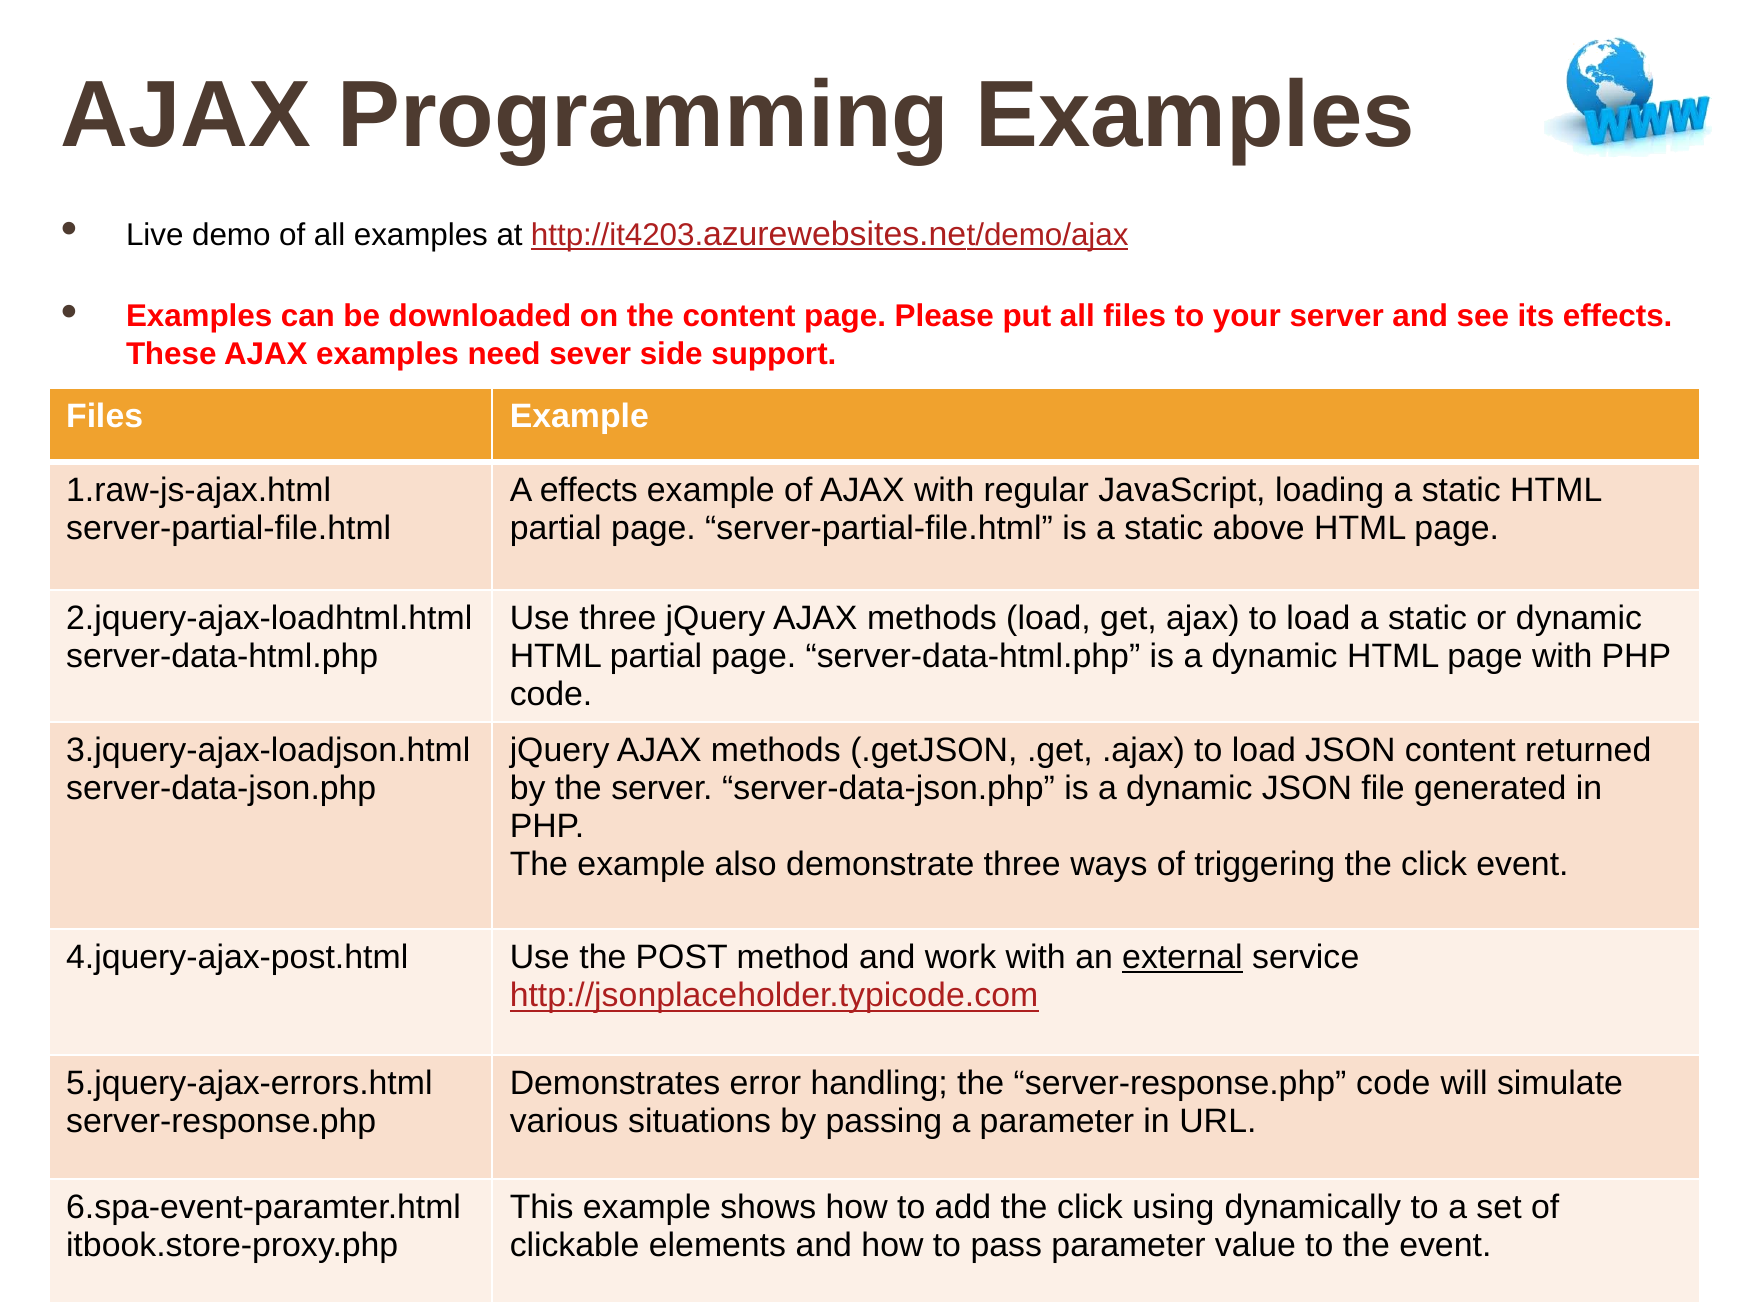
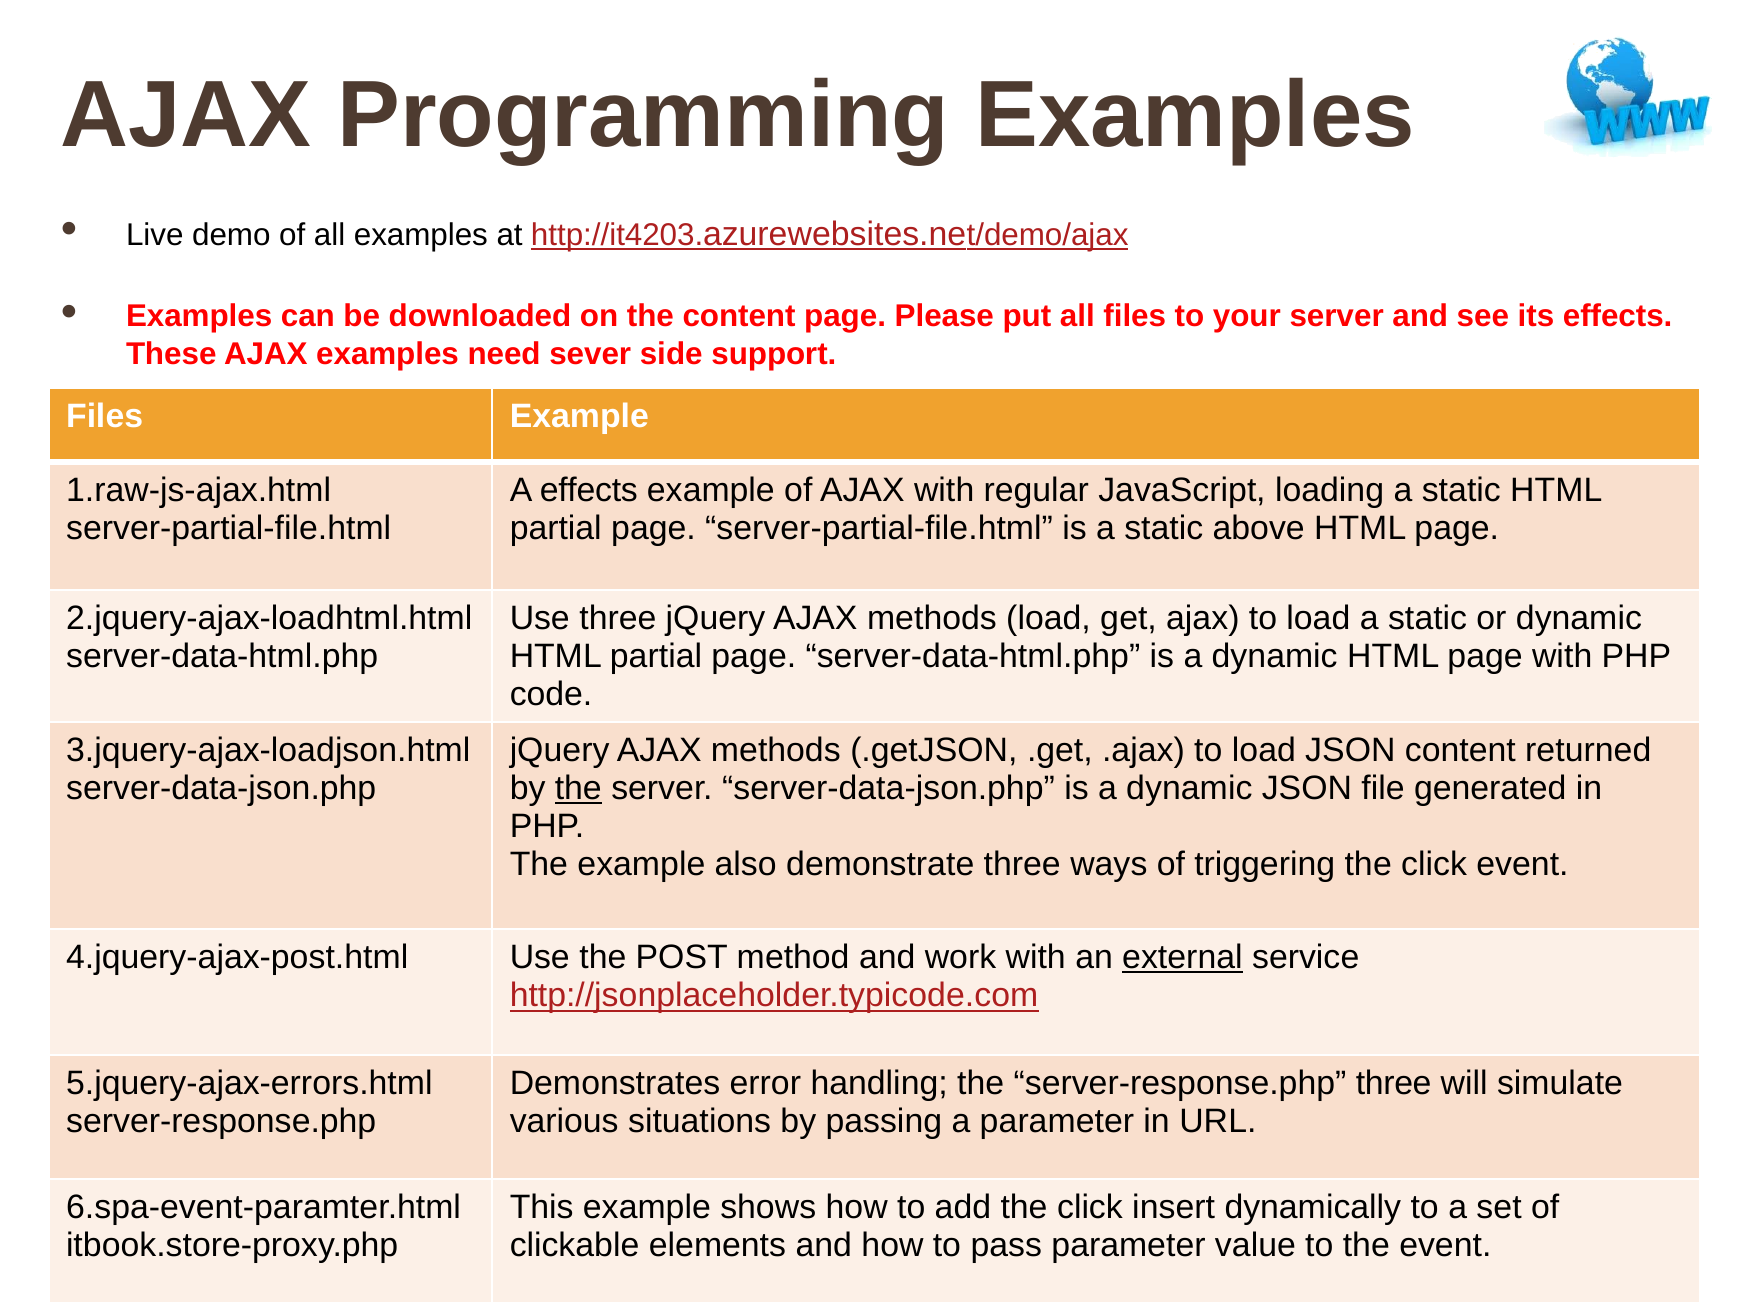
the at (578, 788) underline: none -> present
server-response.php code: code -> three
using: using -> insert
